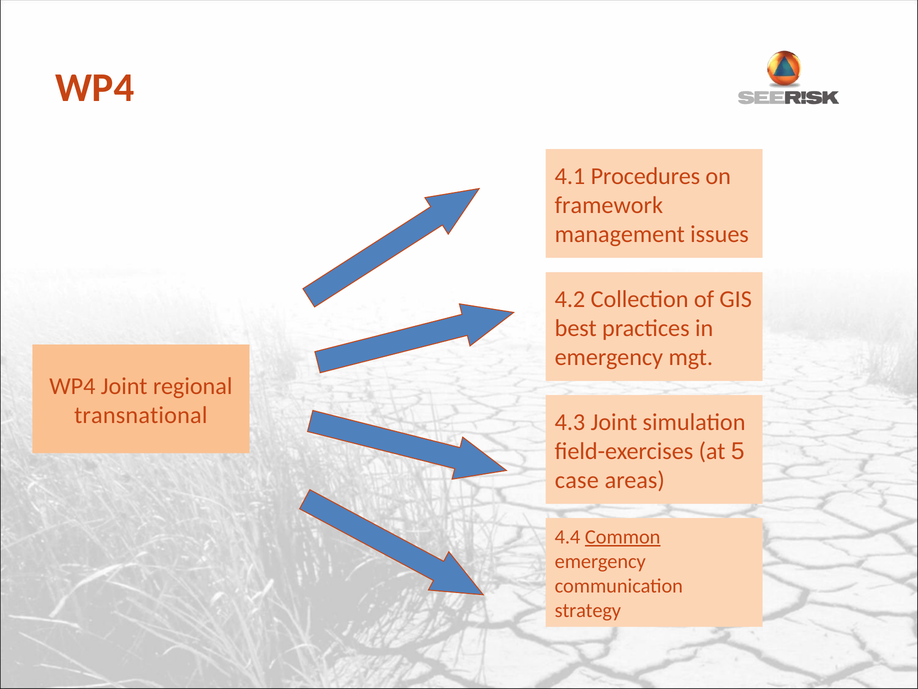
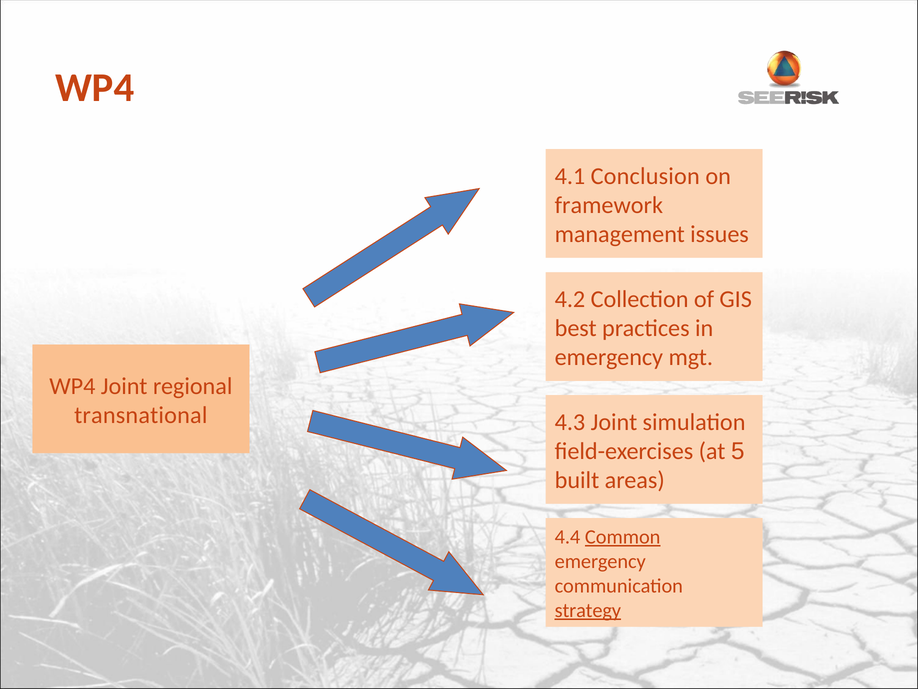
Procedures: Procedures -> Conclusion
case: case -> built
strategy underline: none -> present
